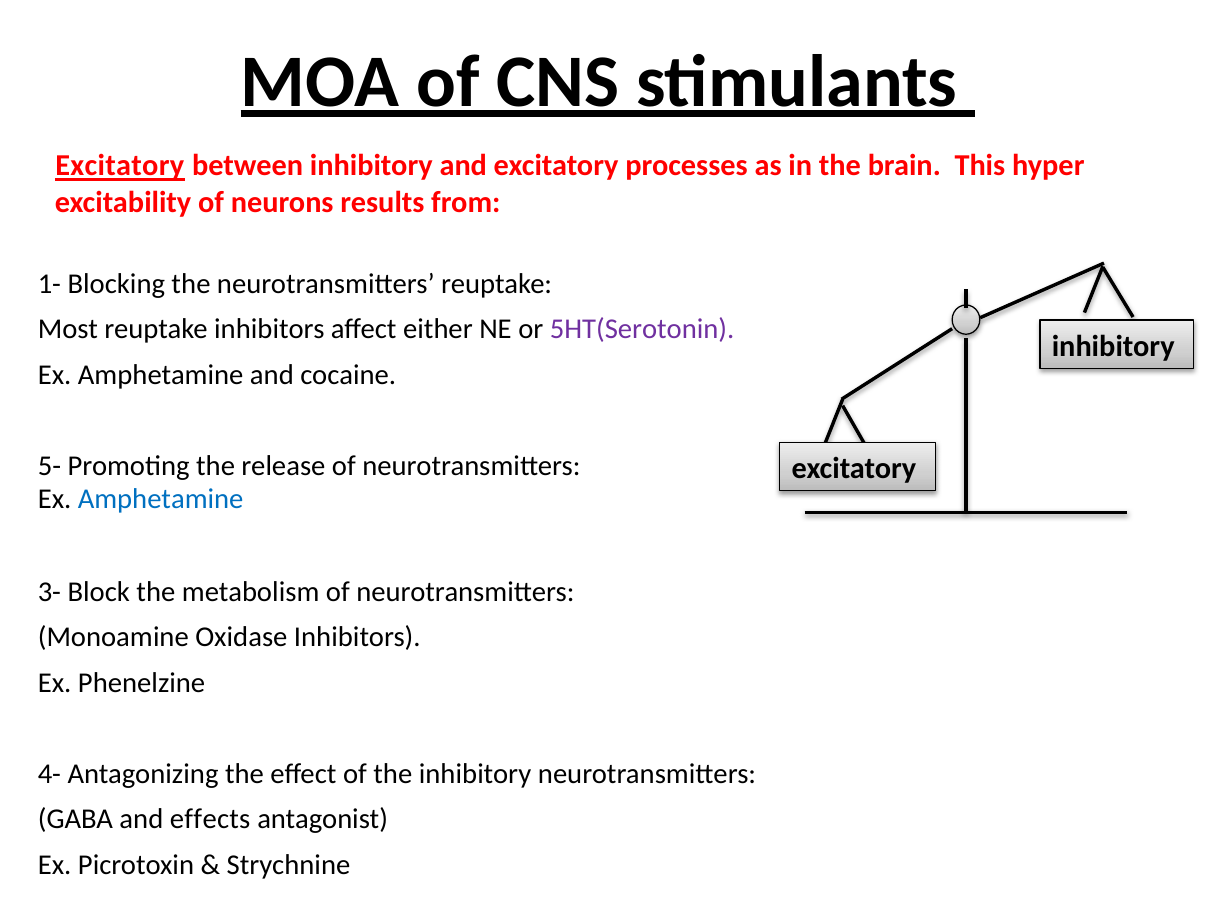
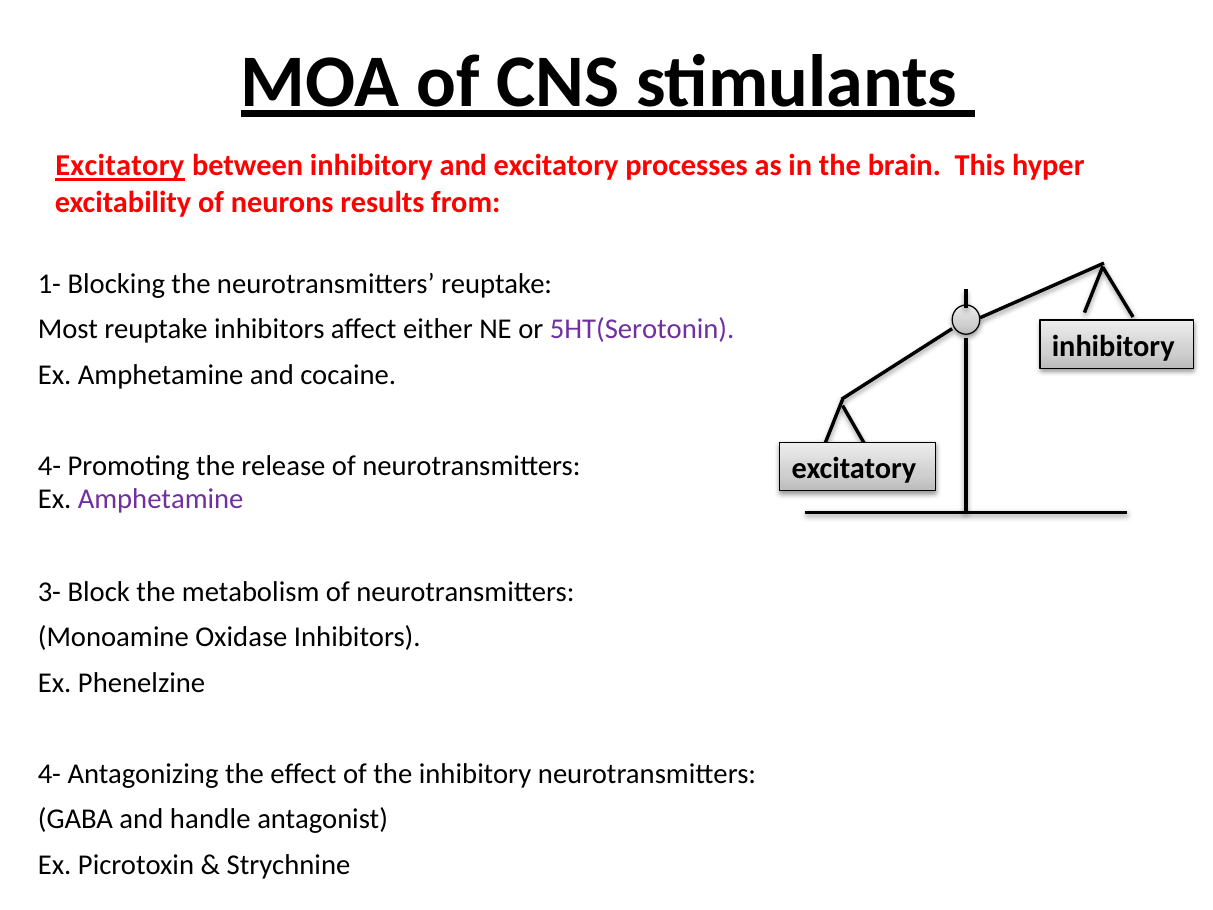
5- at (49, 466): 5- -> 4-
Amphetamine at (161, 499) colour: blue -> purple
effects: effects -> handle
